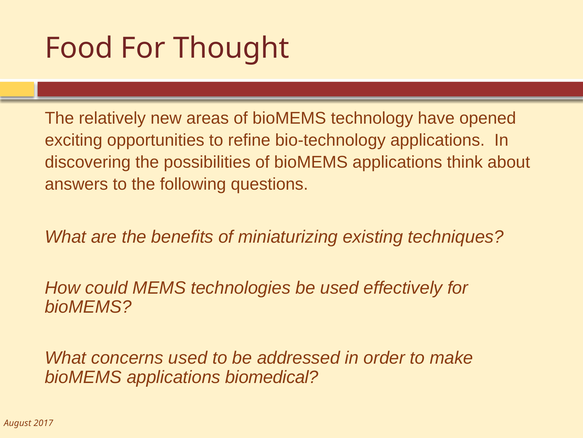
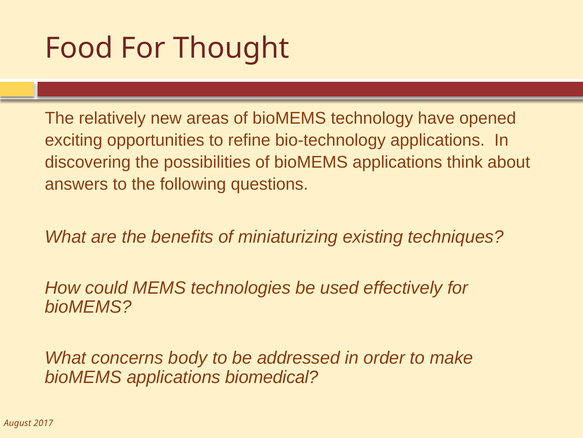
concerns used: used -> body
